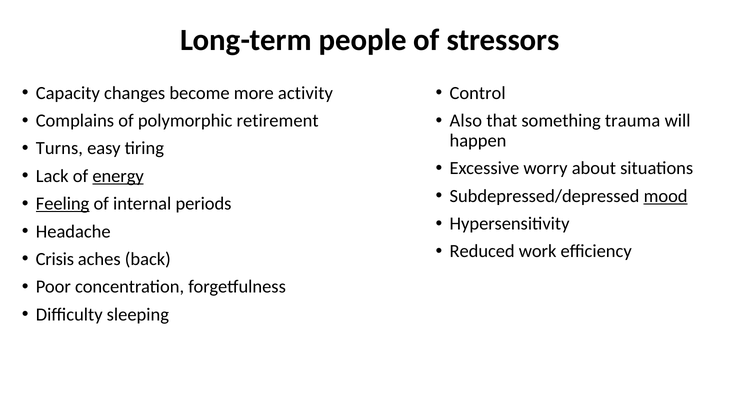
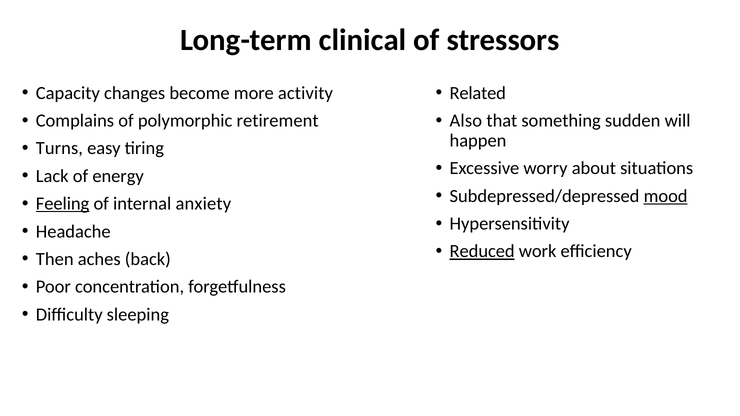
people: people -> clinical
Control: Control -> Related
trauma: trauma -> sudden
energy underline: present -> none
periods: periods -> anxiety
Reduced underline: none -> present
Crisis: Crisis -> Then
